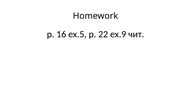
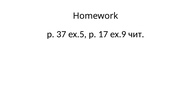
16: 16 -> 37
22: 22 -> 17
